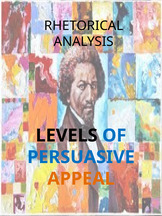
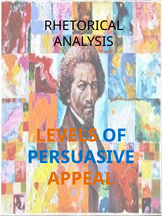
LEVELS colour: black -> orange
